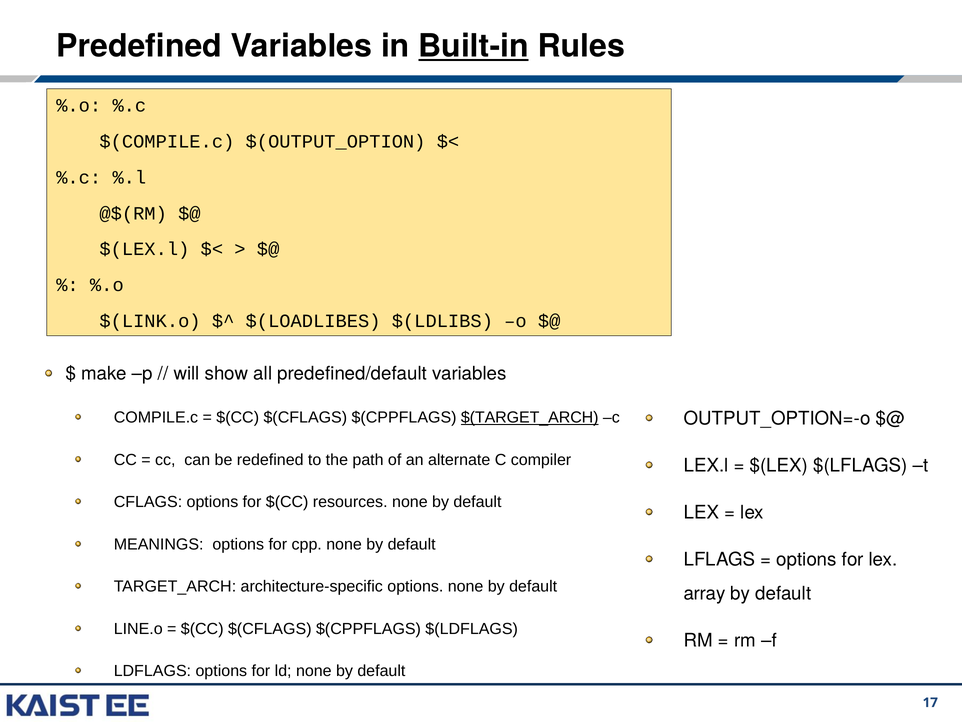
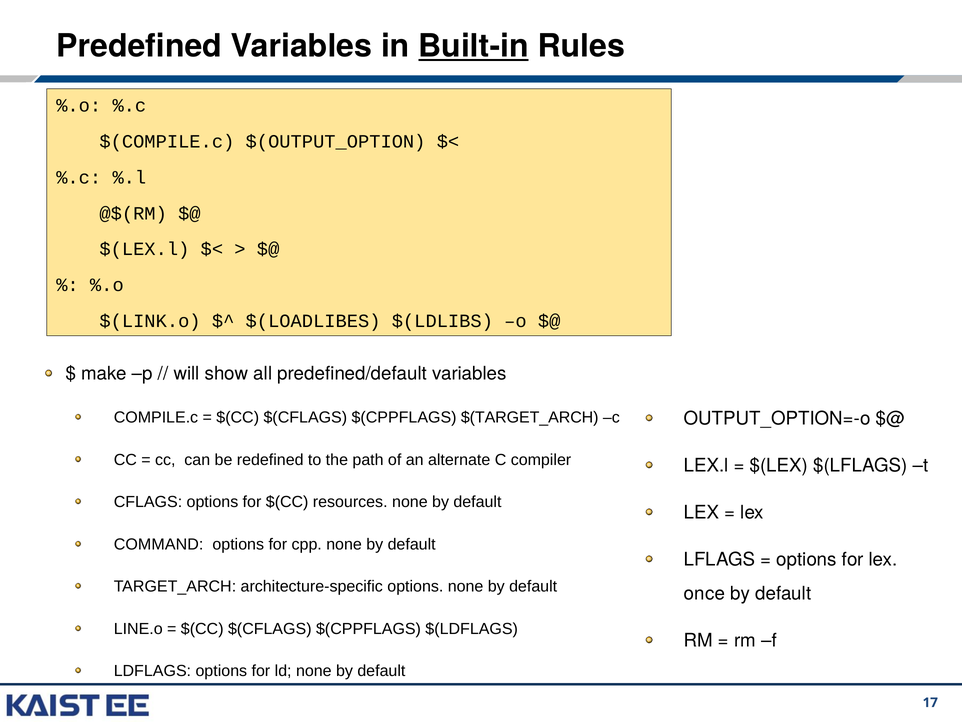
$(TARGET_ARCH underline: present -> none
MEANINGS: MEANINGS -> COMMAND
array: array -> once
